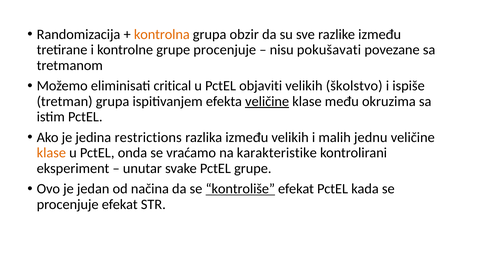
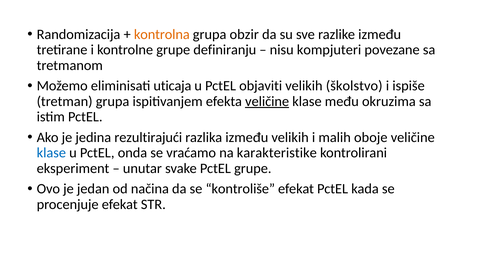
grupe procenjuje: procenjuje -> definiranju
pokušavati: pokušavati -> kompjuteri
critical: critical -> uticaja
restrictions: restrictions -> rezultirajući
jednu: jednu -> oboje
klase at (51, 153) colour: orange -> blue
kontroliše underline: present -> none
